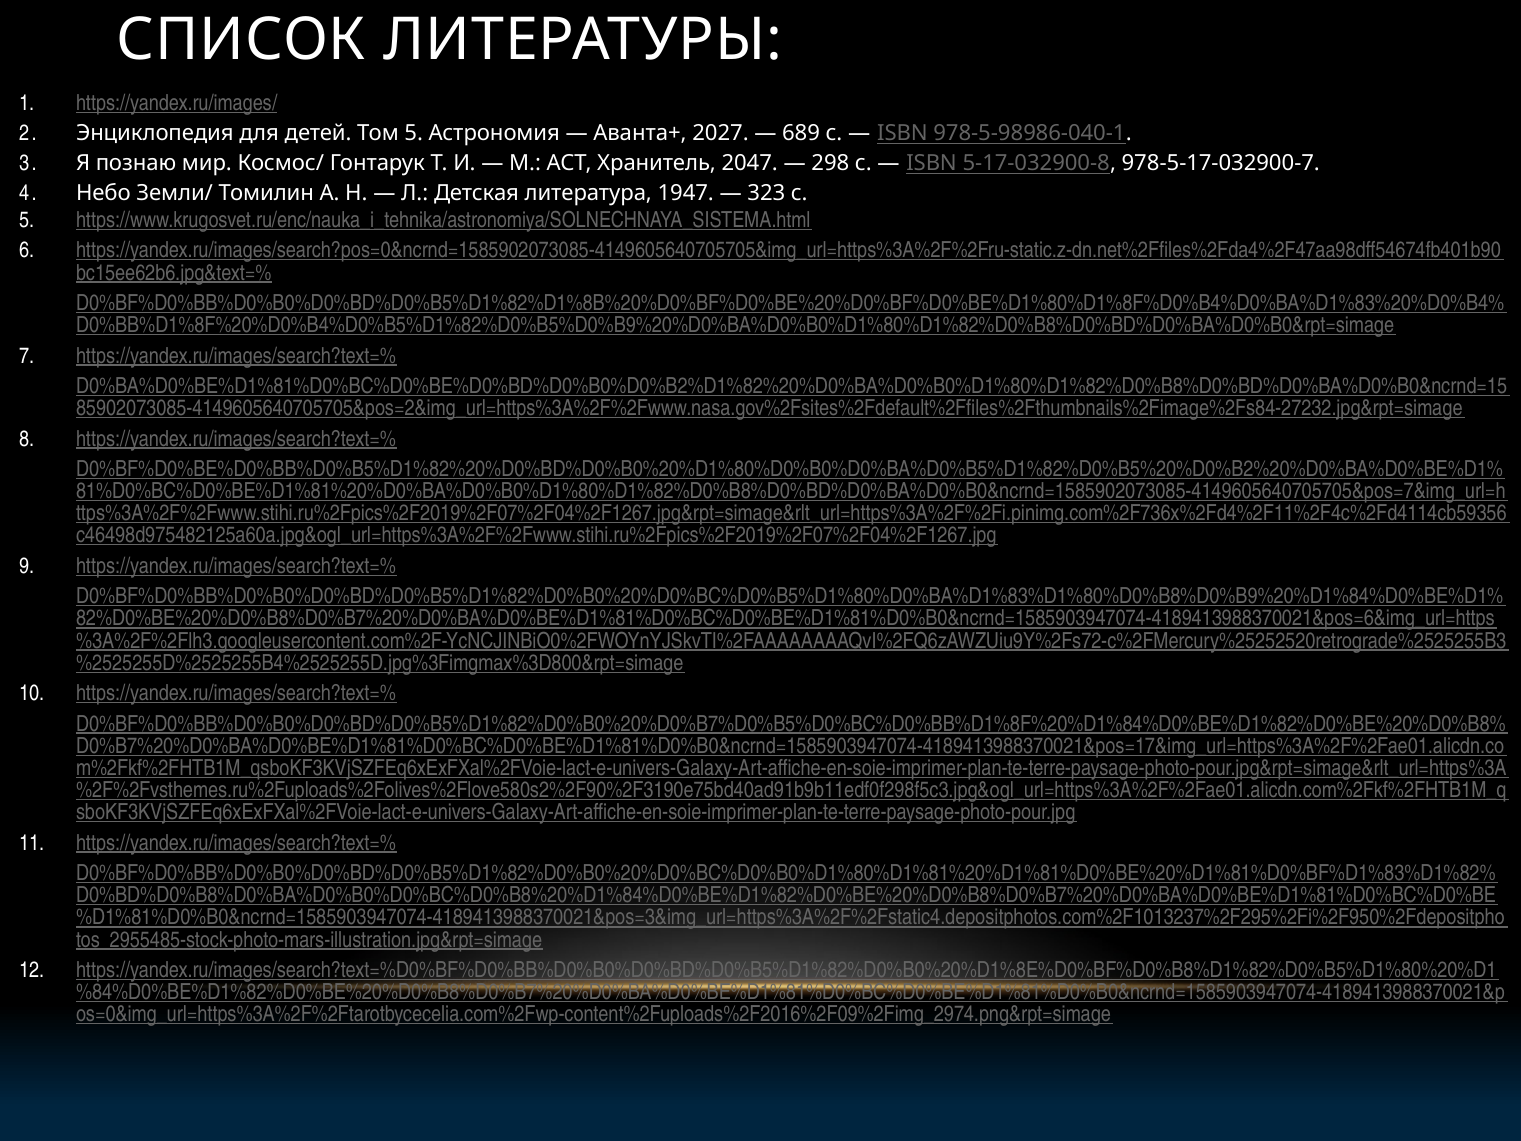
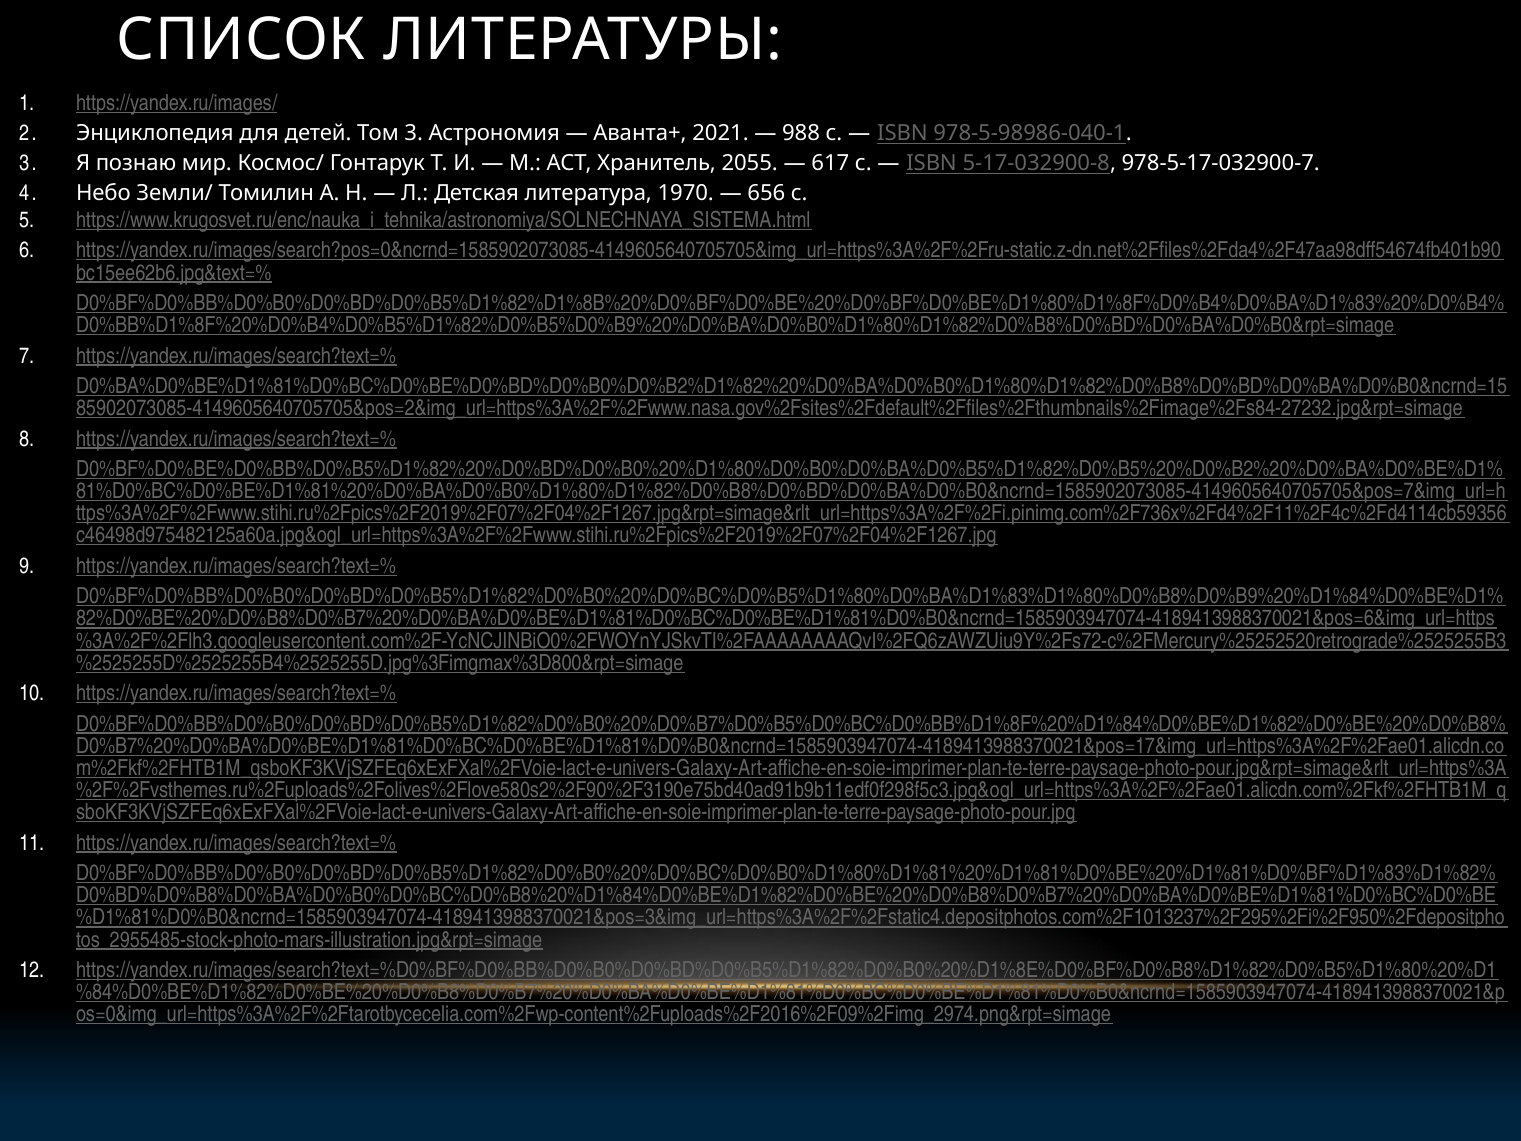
Том 5: 5 -> 3
2027: 2027 -> 2021
689: 689 -> 988
2047: 2047 -> 2055
298: 298 -> 617
1947: 1947 -> 1970
323: 323 -> 656
